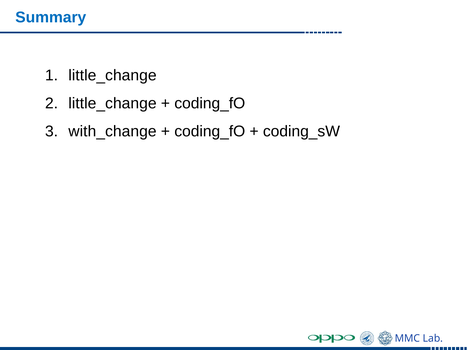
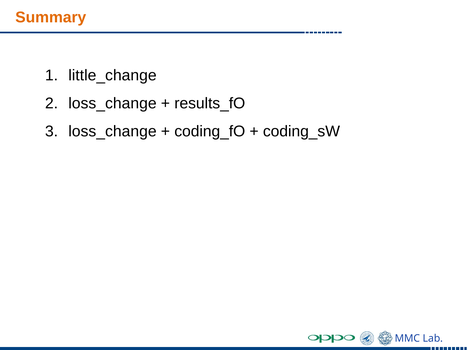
Summary colour: blue -> orange
little_change at (112, 103): little_change -> loss_change
coding_fO at (210, 103): coding_fO -> results_fO
with_change at (112, 131): with_change -> loss_change
